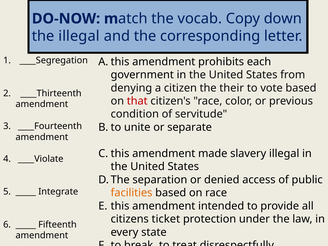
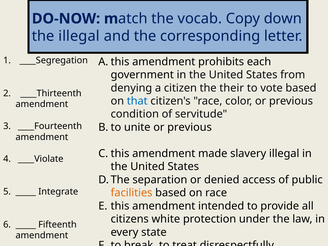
that colour: red -> blue
unite or separate: separate -> previous
ticket: ticket -> white
